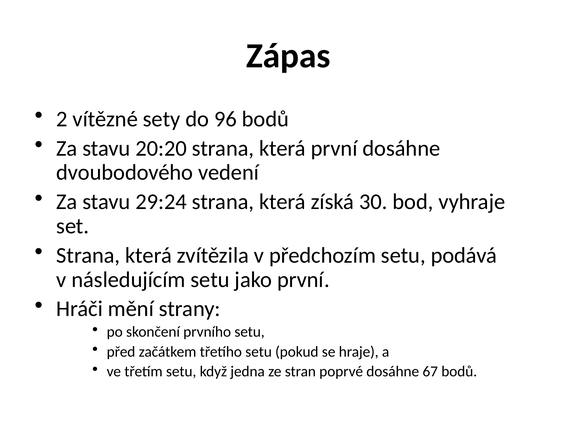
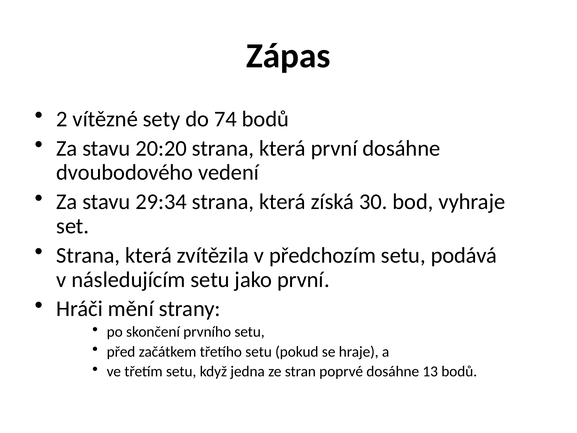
96: 96 -> 74
29:24: 29:24 -> 29:34
67: 67 -> 13
